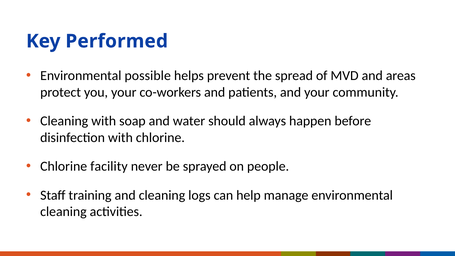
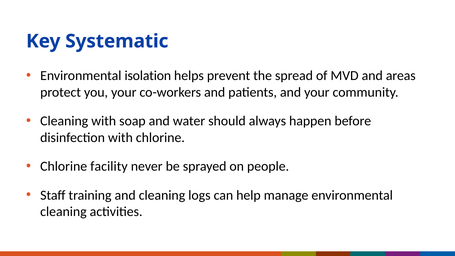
Performed: Performed -> Systematic
possible: possible -> isolation
